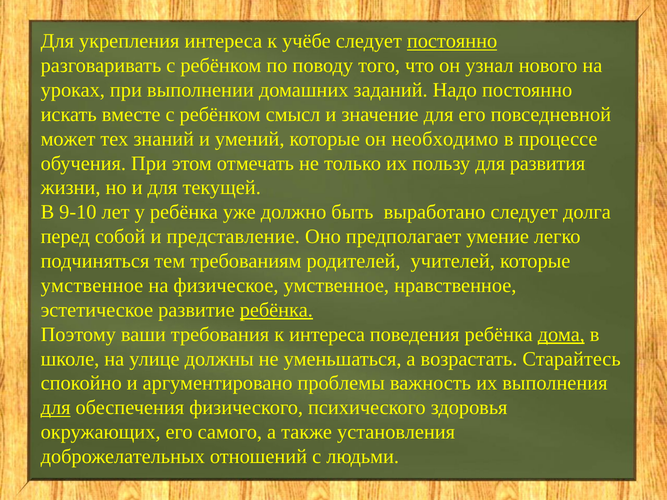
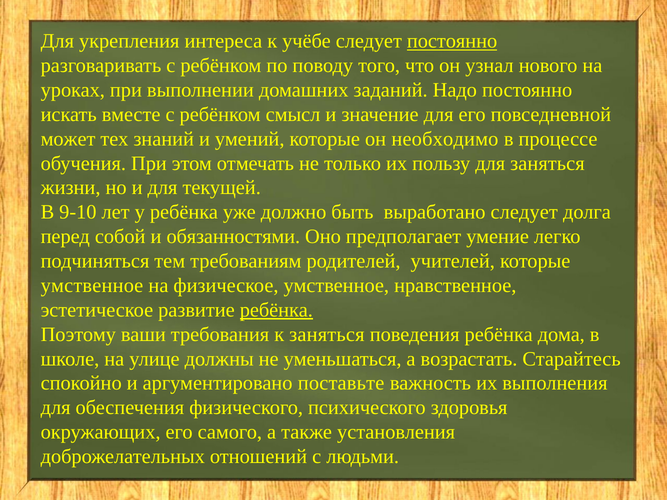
для развития: развития -> заняться
представление: представление -> обязанностями
к интереса: интереса -> заняться
дома underline: present -> none
проблемы: проблемы -> поставьте
для at (56, 408) underline: present -> none
